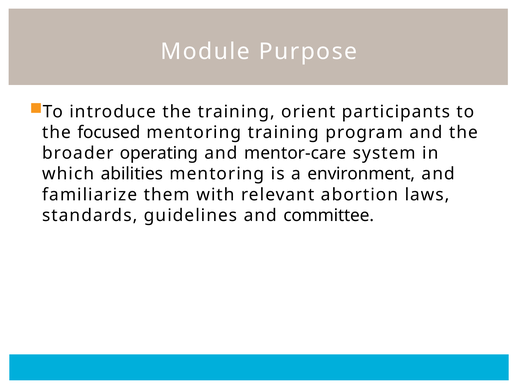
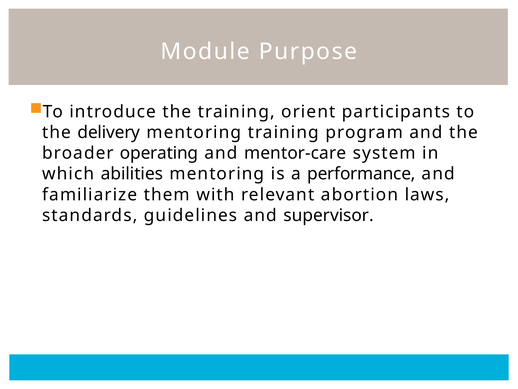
focused: focused -> delivery
environment: environment -> performance
committee: committee -> supervisor
